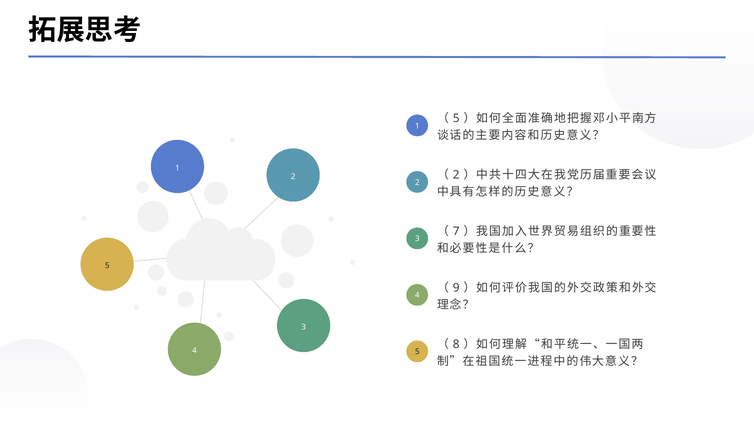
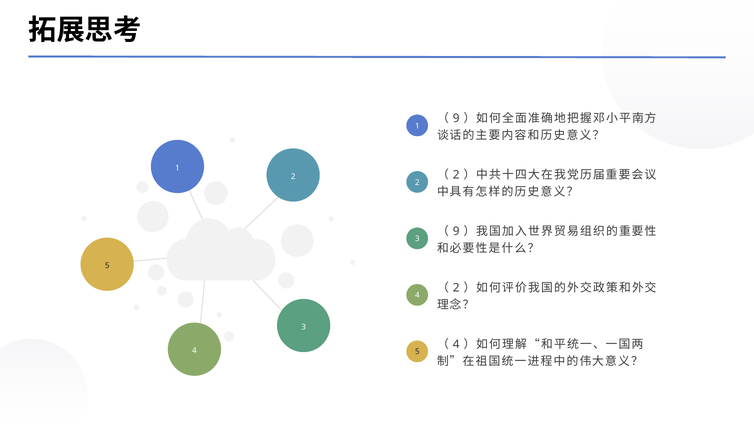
5 at (456, 118): 5 -> 9
7 at (456, 231): 7 -> 9
9 at (456, 288): 9 -> 2
8 at (456, 344): 8 -> 4
